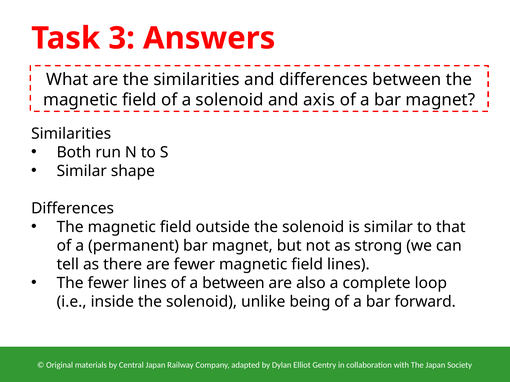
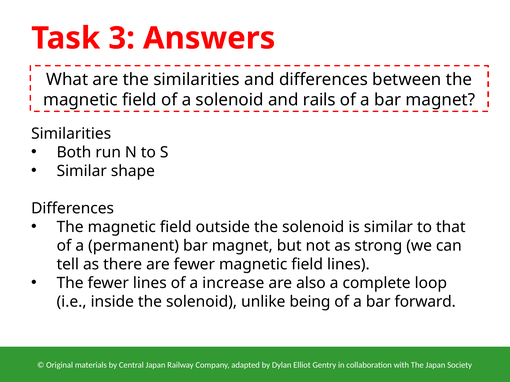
axis: axis -> rails
a between: between -> increase
